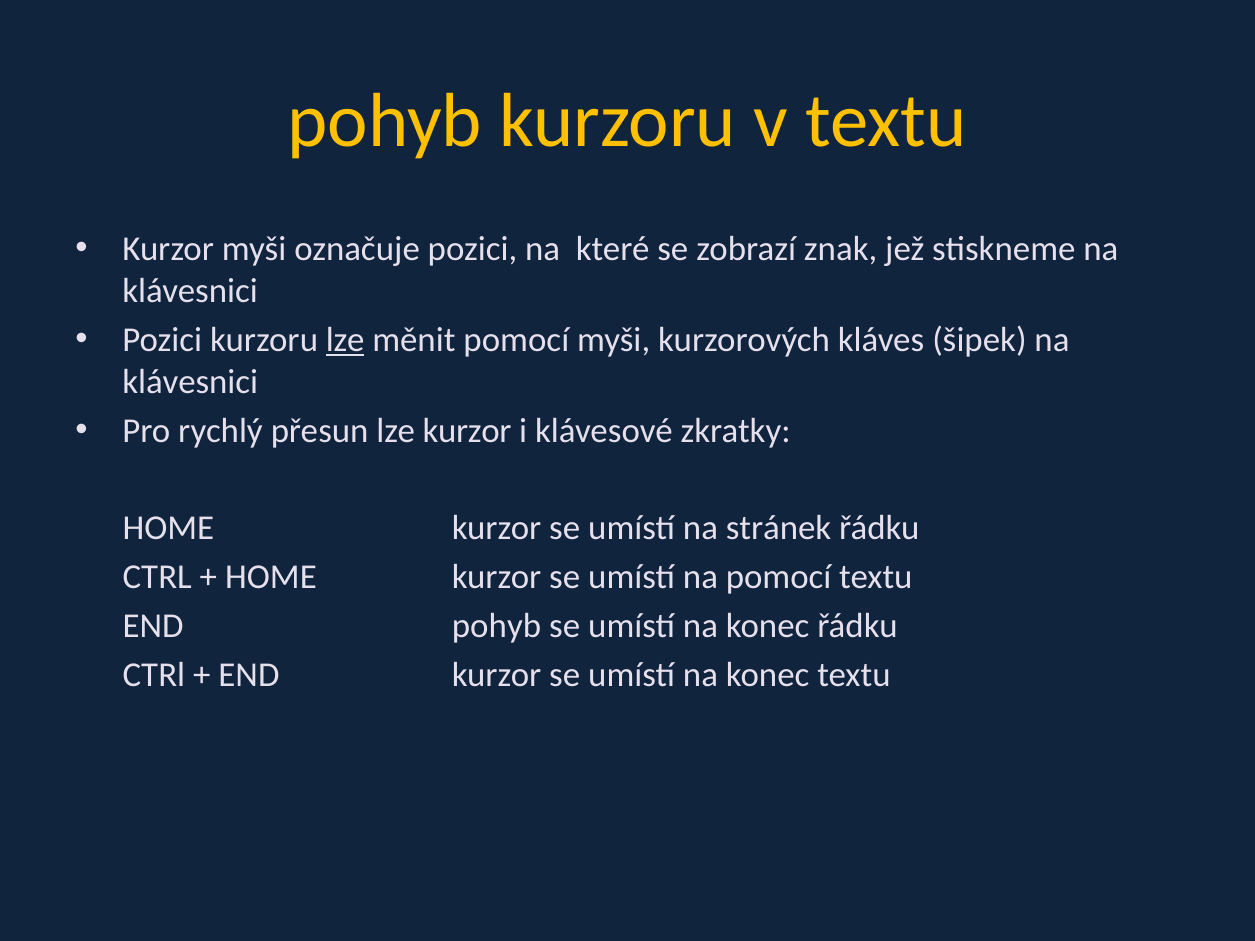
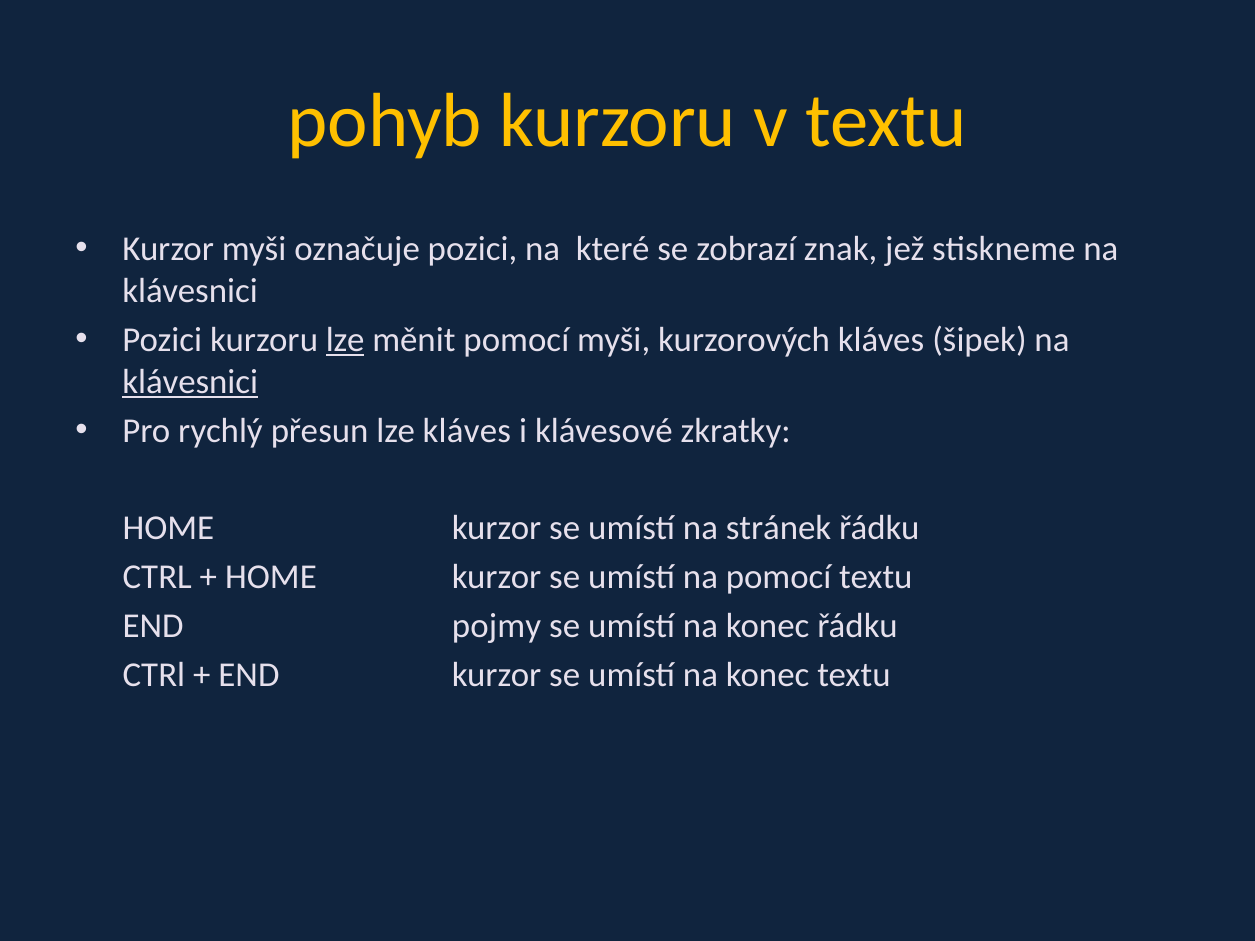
klávesnici at (190, 382) underline: none -> present
lze kurzor: kurzor -> kláves
END pohyb: pohyb -> pojmy
